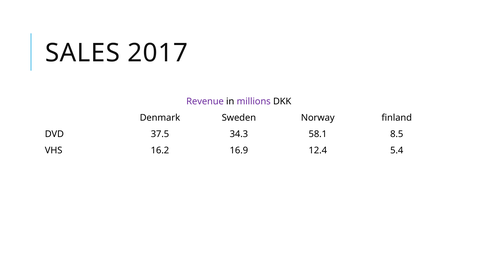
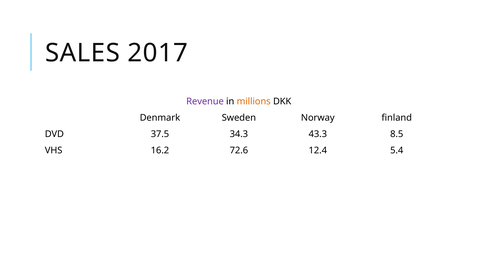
millions colour: purple -> orange
58.1: 58.1 -> 43.3
16.9: 16.9 -> 72.6
